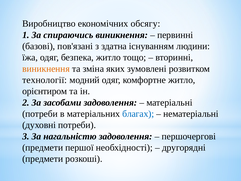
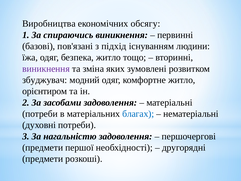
Виробництво: Виробництво -> Виробництва
здатна: здатна -> підхід
виникнення at (46, 69) colour: orange -> purple
технології: технології -> збуджувач
